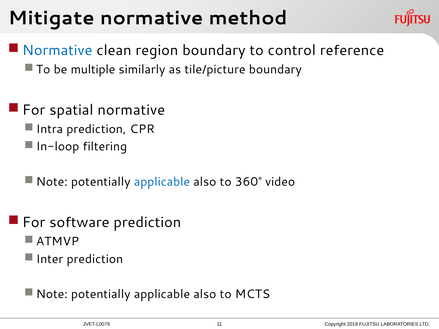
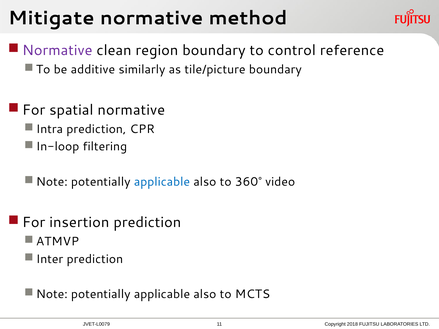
Normative at (57, 50) colour: blue -> purple
multiple: multiple -> additive
software: software -> insertion
